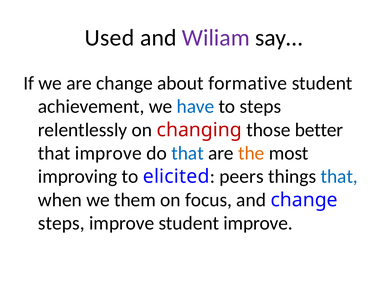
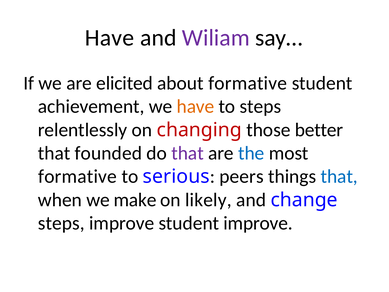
Used at (109, 38): Used -> Have
are change: change -> elicited
have at (195, 106) colour: blue -> orange
that improve: improve -> founded
that at (188, 153) colour: blue -> purple
the colour: orange -> blue
improving at (78, 176): improving -> formative
elicited: elicited -> serious
them: them -> make
focus: focus -> likely
